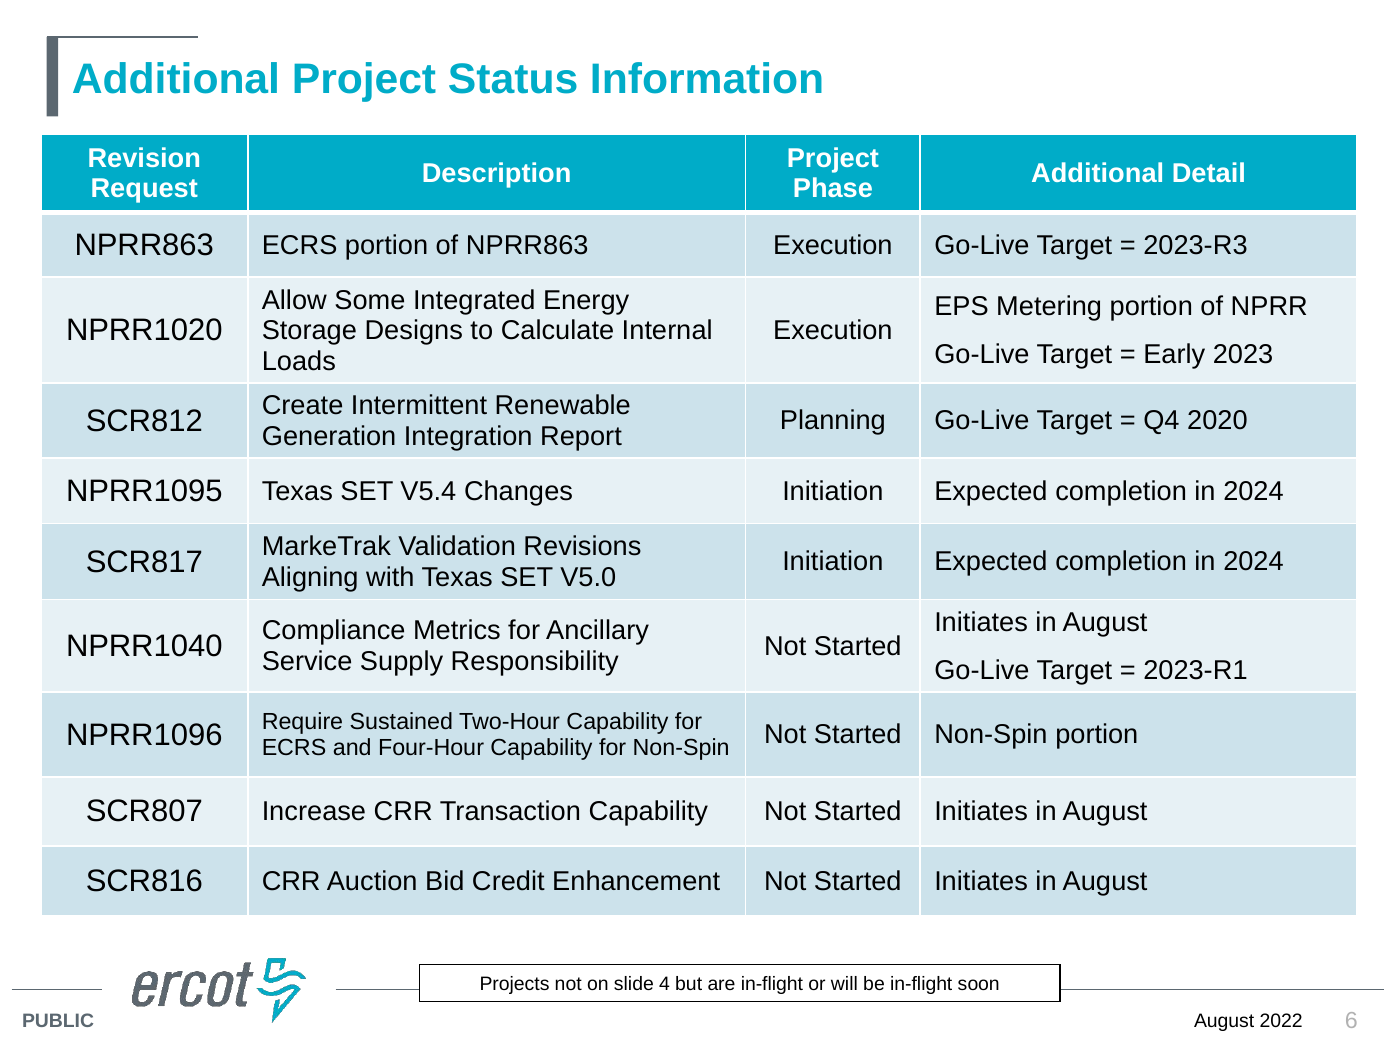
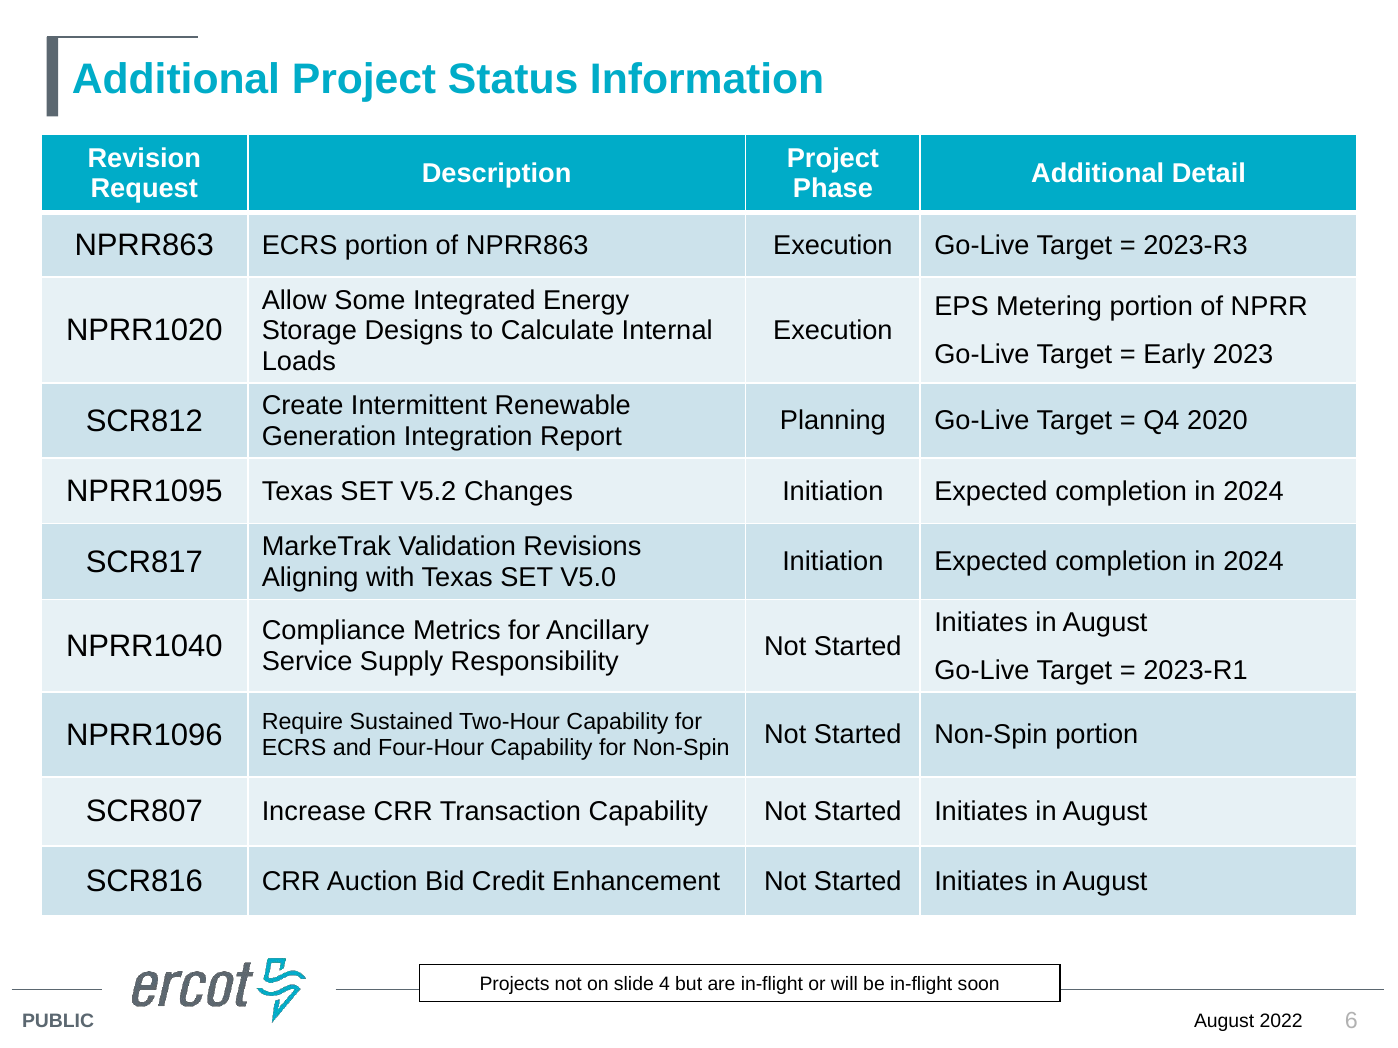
V5.4: V5.4 -> V5.2
